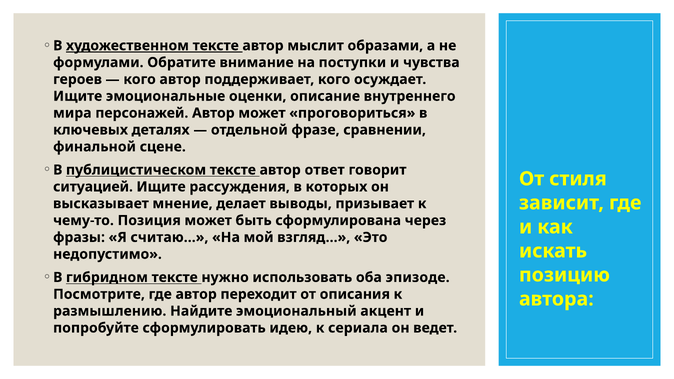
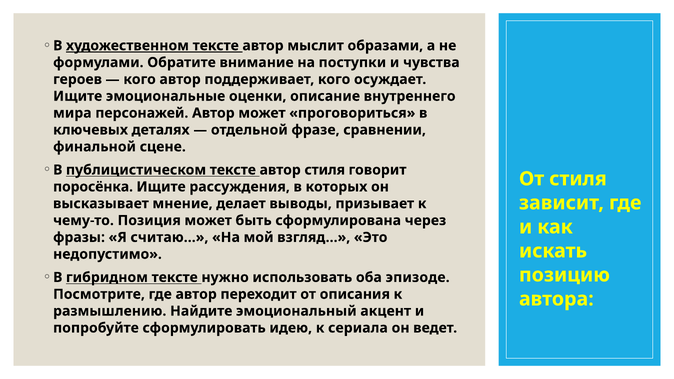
автор ответ: ответ -> стиля
ситуацией: ситуацией -> поросёнка
